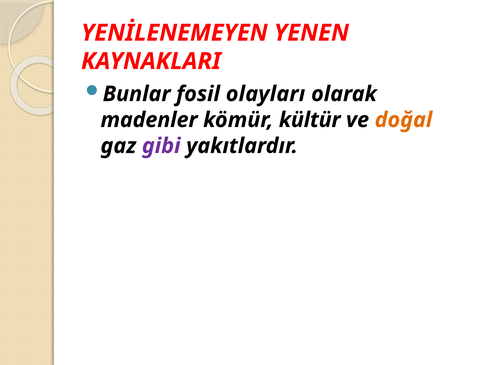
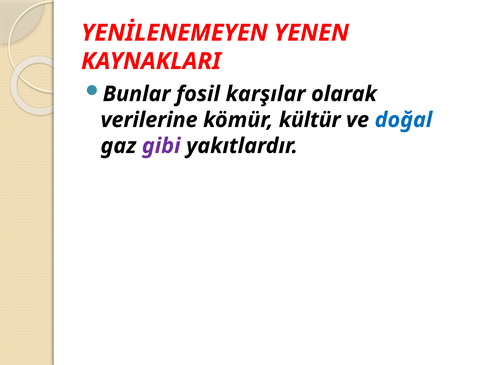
olayları: olayları -> karşılar
madenler: madenler -> verilerine
doğal colour: orange -> blue
